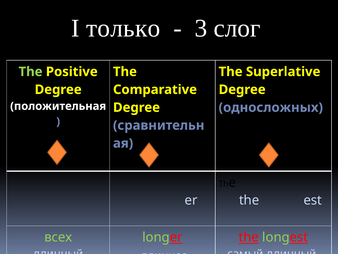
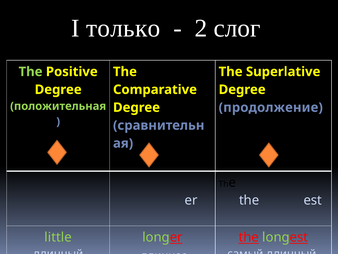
3: 3 -> 2
положительная colour: white -> light green
односложных: односложных -> продолжение
всех: всех -> little
